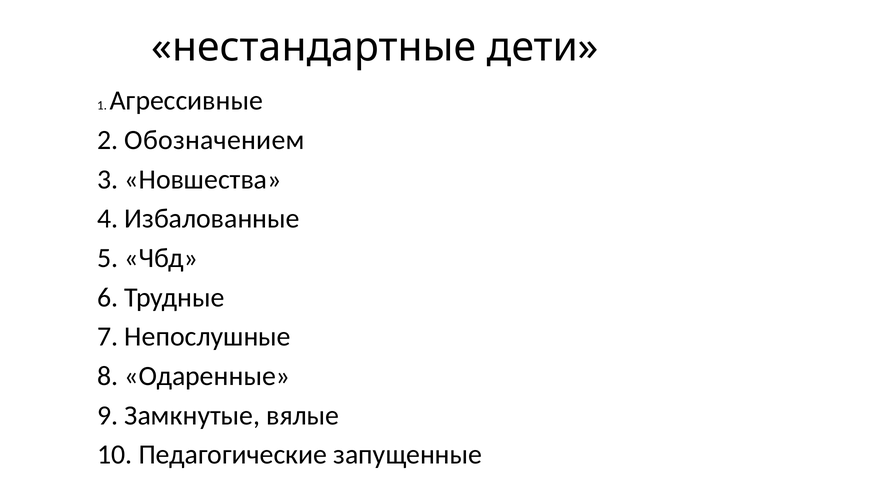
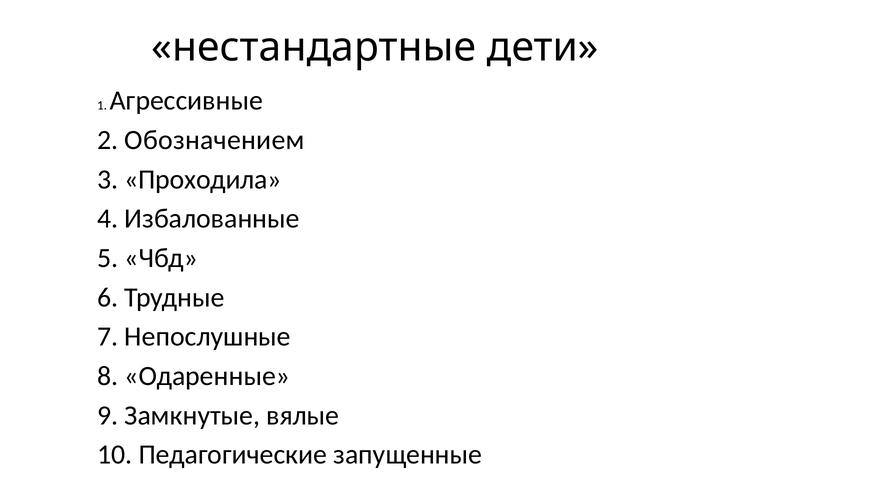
Новшества: Новшества -> Проходила
